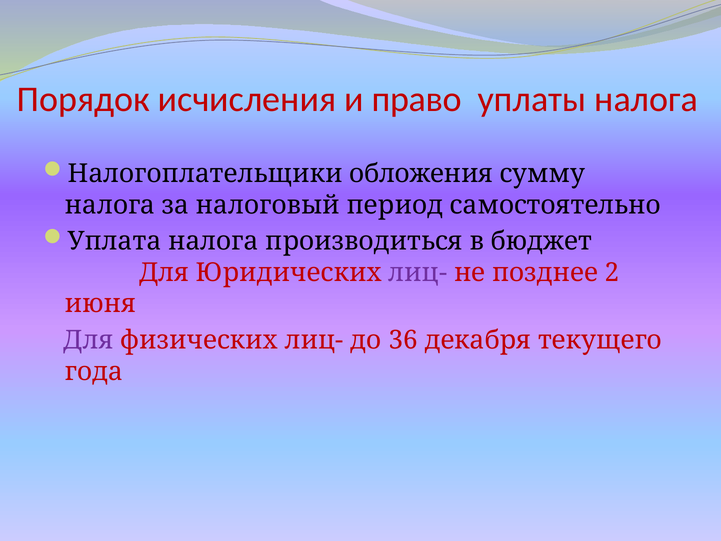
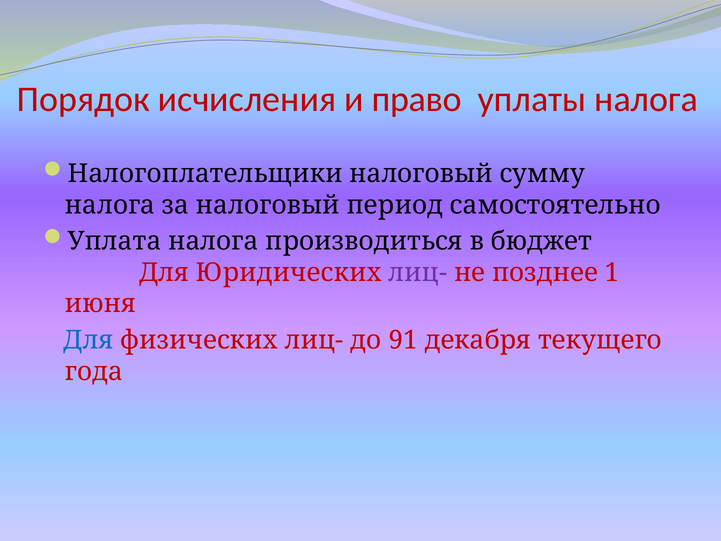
Налогоплательщики обложения: обложения -> налоговый
2: 2 -> 1
Для at (89, 340) colour: purple -> blue
36: 36 -> 91
